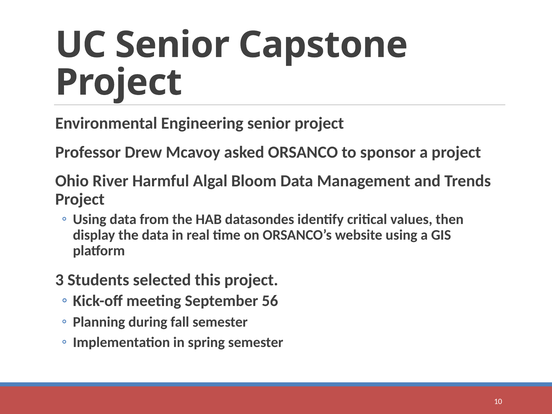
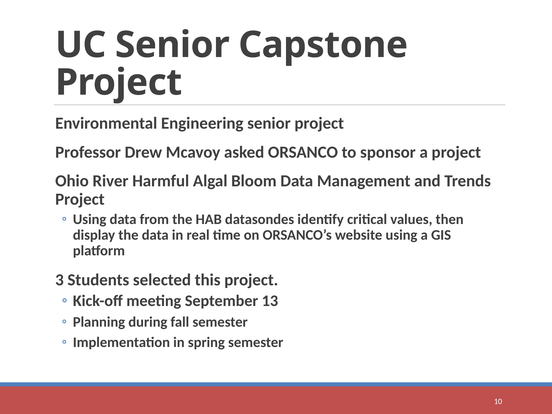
56: 56 -> 13
